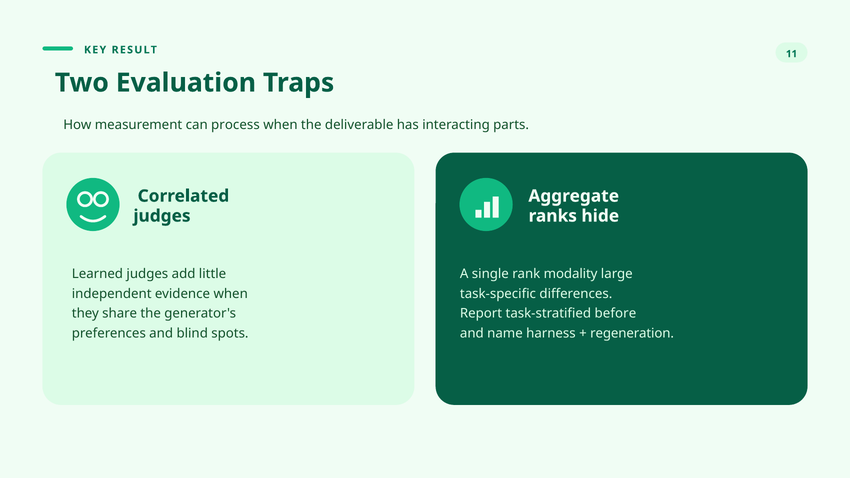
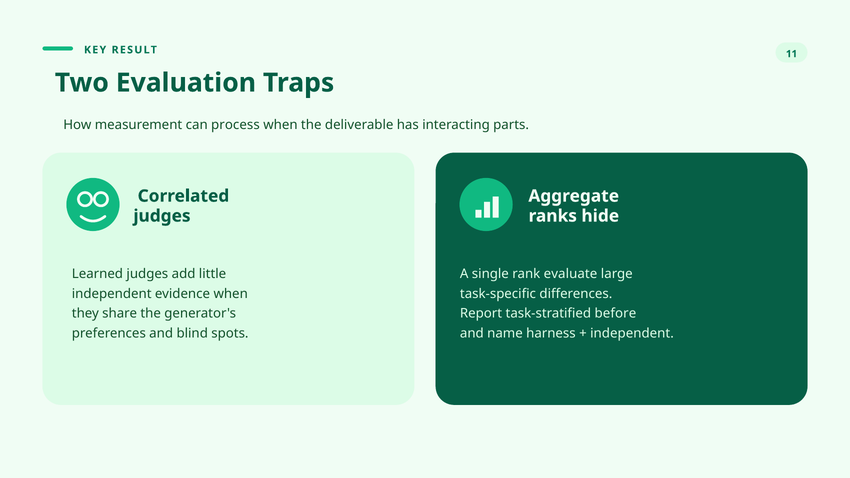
modality: modality -> evaluate
regeneration at (632, 334): regeneration -> independent
